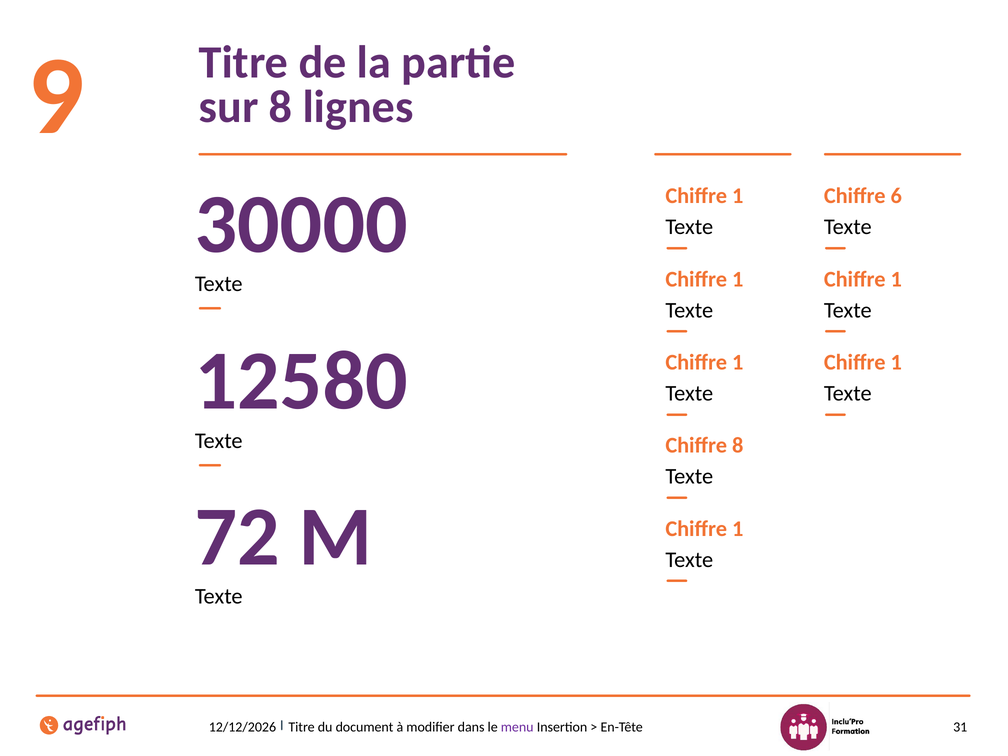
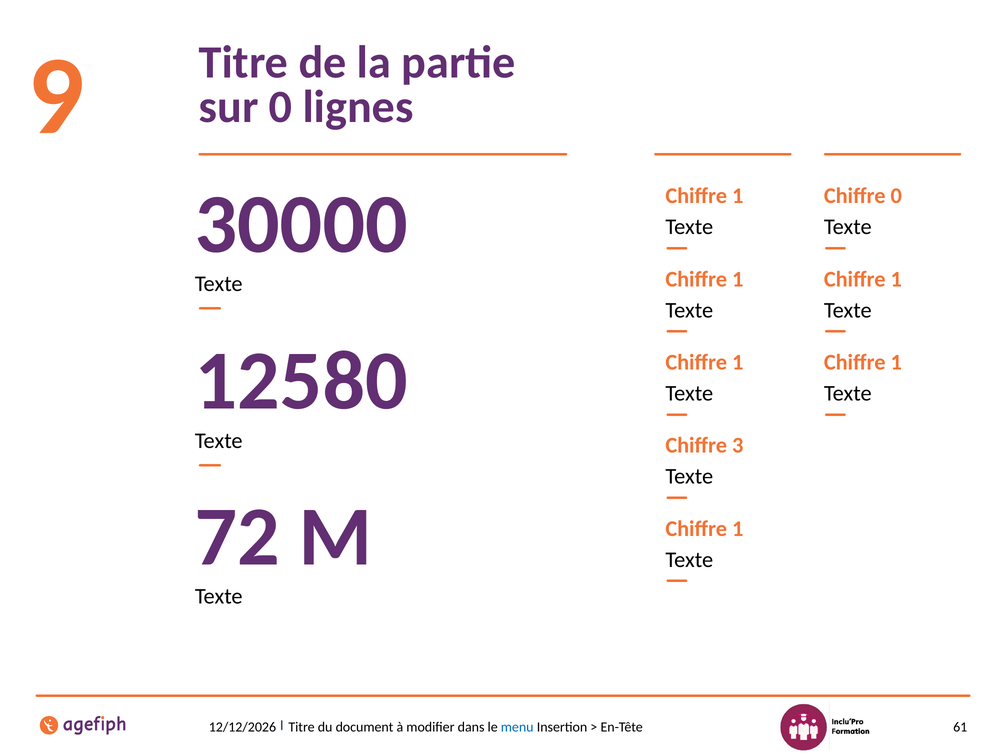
sur 8: 8 -> 0
Chiffre 6: 6 -> 0
Chiffre 8: 8 -> 3
menu colour: purple -> blue
31: 31 -> 61
